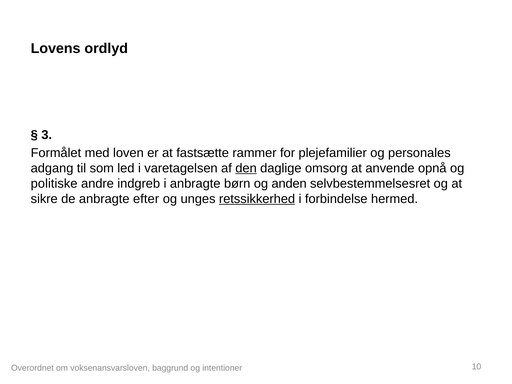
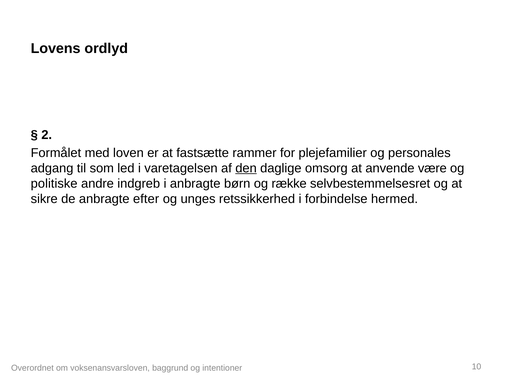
3: 3 -> 2
opnå: opnå -> være
anden: anden -> række
retssikkerhed underline: present -> none
